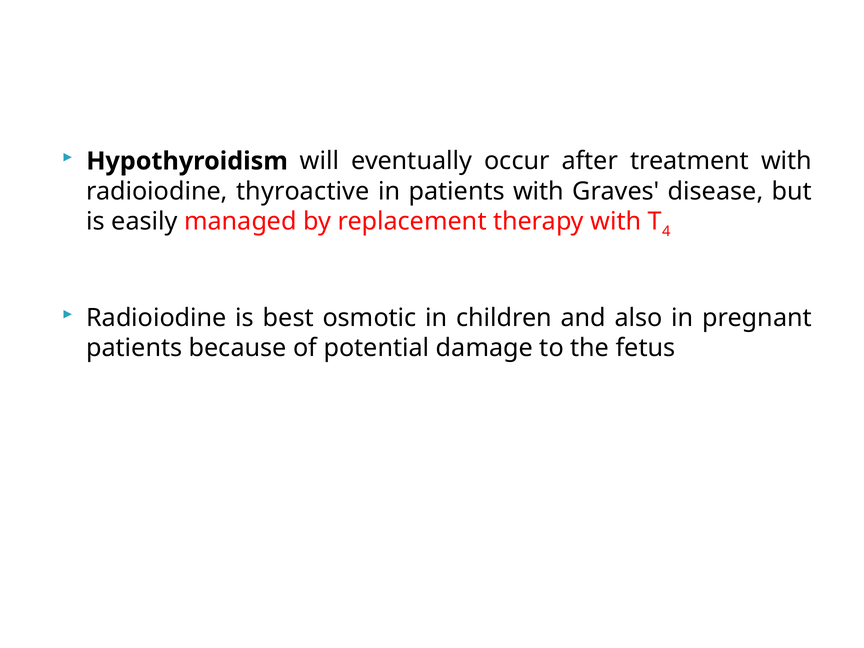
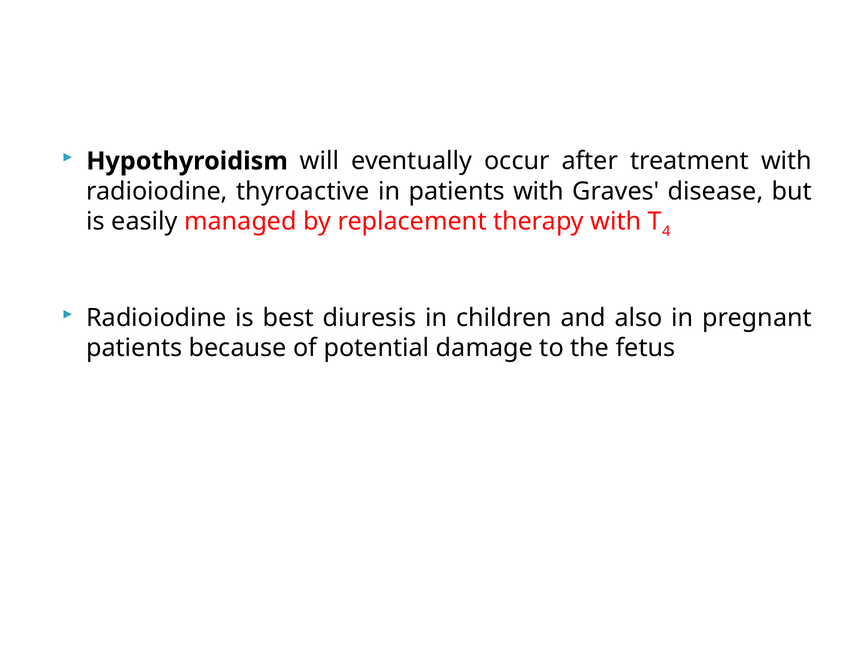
osmotic: osmotic -> diuresis
